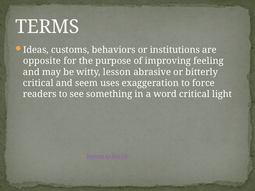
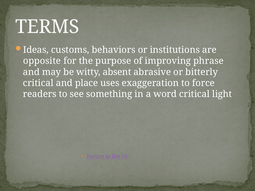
feeling: feeling -> phrase
lesson: lesson -> absent
seem: seem -> place
